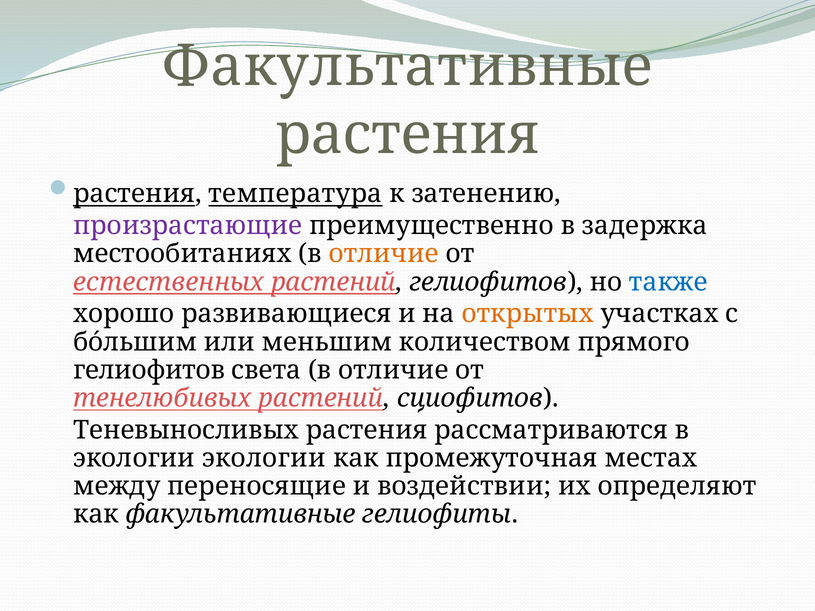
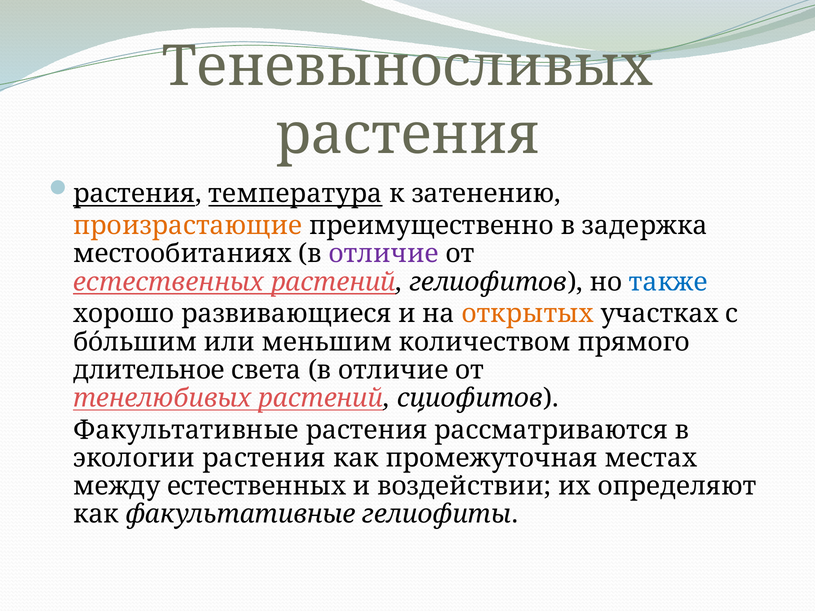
Факультативные at (407, 67): Факультативные -> Теневыносливых
произрастающие colour: purple -> orange
отличие at (384, 254) colour: orange -> purple
гелиофитов at (149, 370): гелиофитов -> длительное
Теневыносливых at (186, 430): Теневыносливых -> Факультативные
экологии экологии: экологии -> растения
между переносящие: переносящие -> естественных
